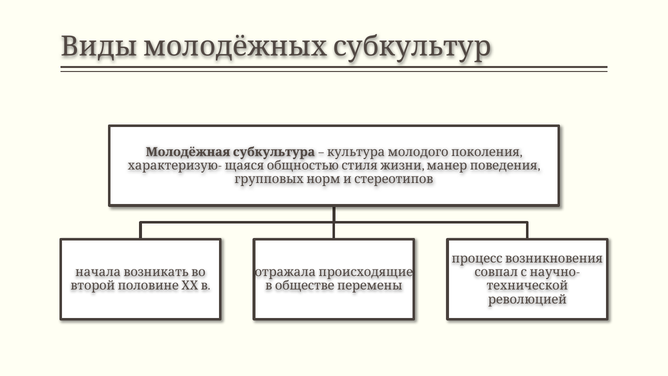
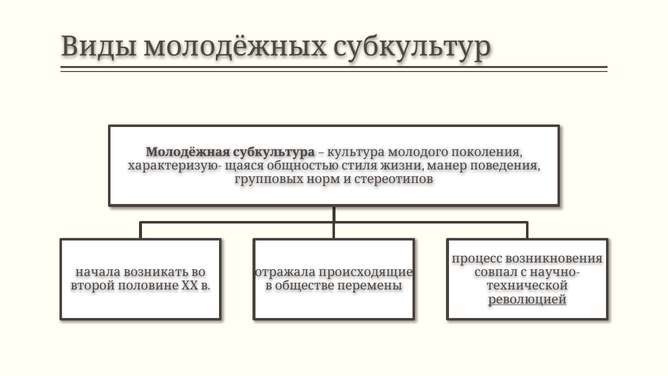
революцией underline: none -> present
